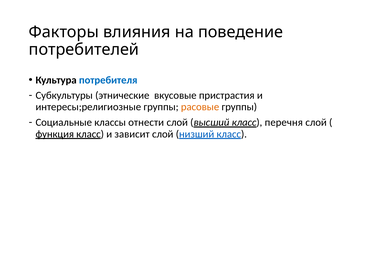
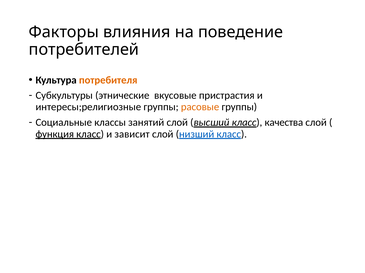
потребителя colour: blue -> orange
отнести: отнести -> занятий
перечня: перечня -> качества
